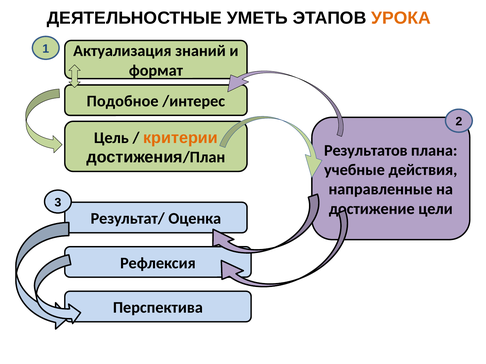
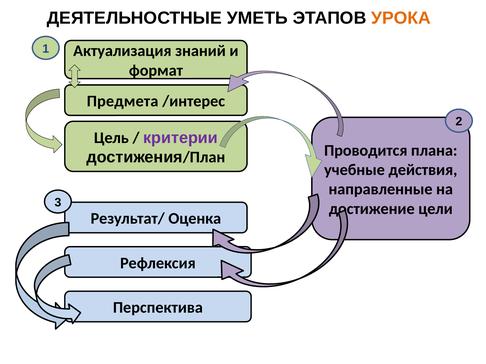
Подобное: Подобное -> Предмета
критерии colour: orange -> purple
Результатов: Результатов -> Проводится
